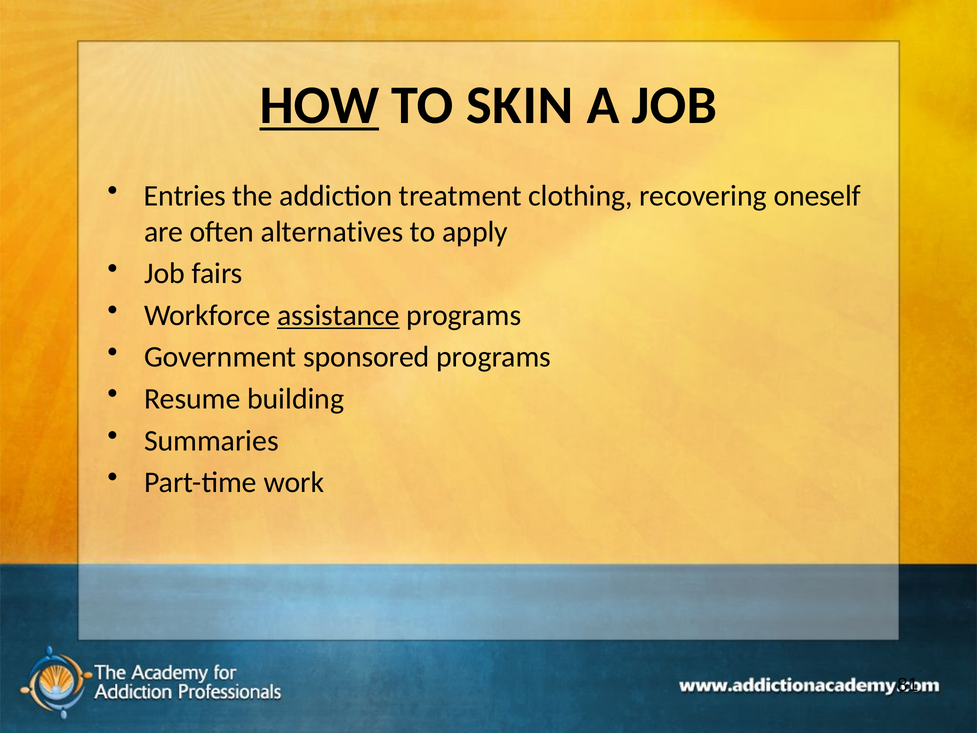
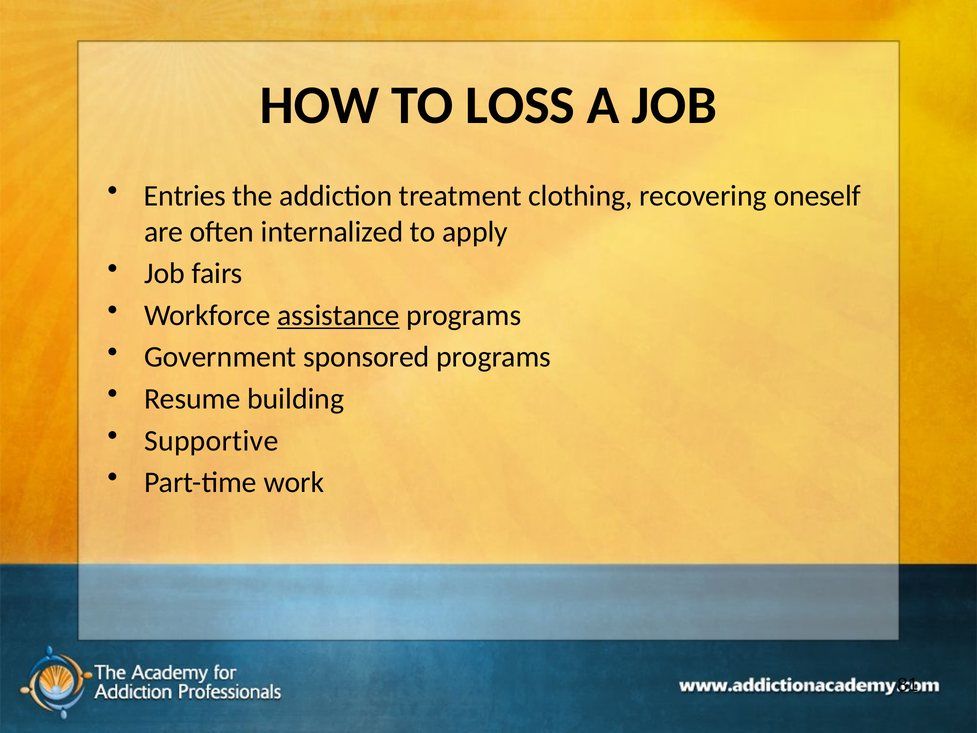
HOW underline: present -> none
SKIN: SKIN -> LOSS
alternatives: alternatives -> internalized
Summaries: Summaries -> Supportive
